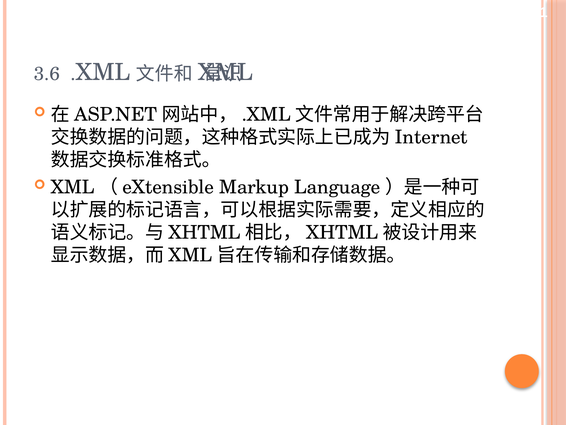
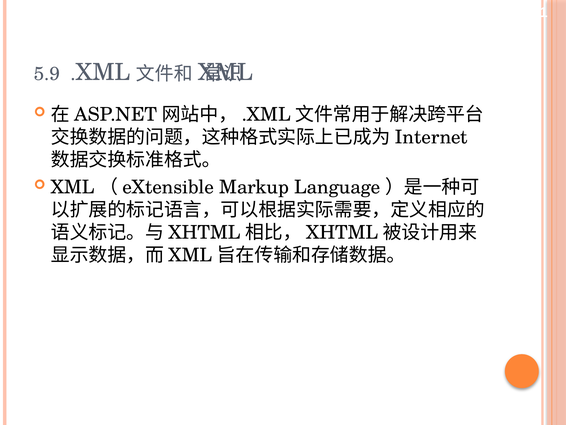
3.6: 3.6 -> 5.9
